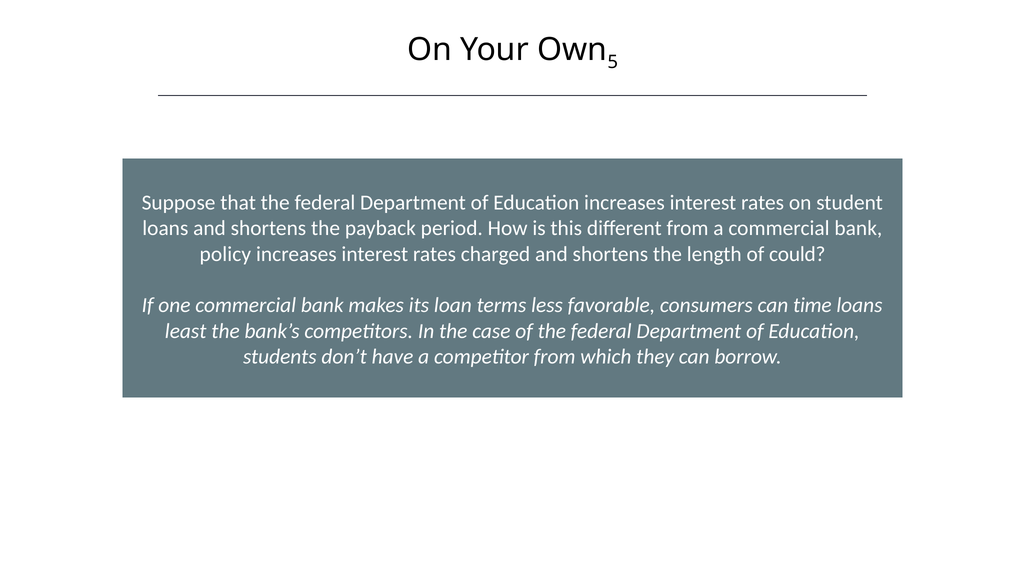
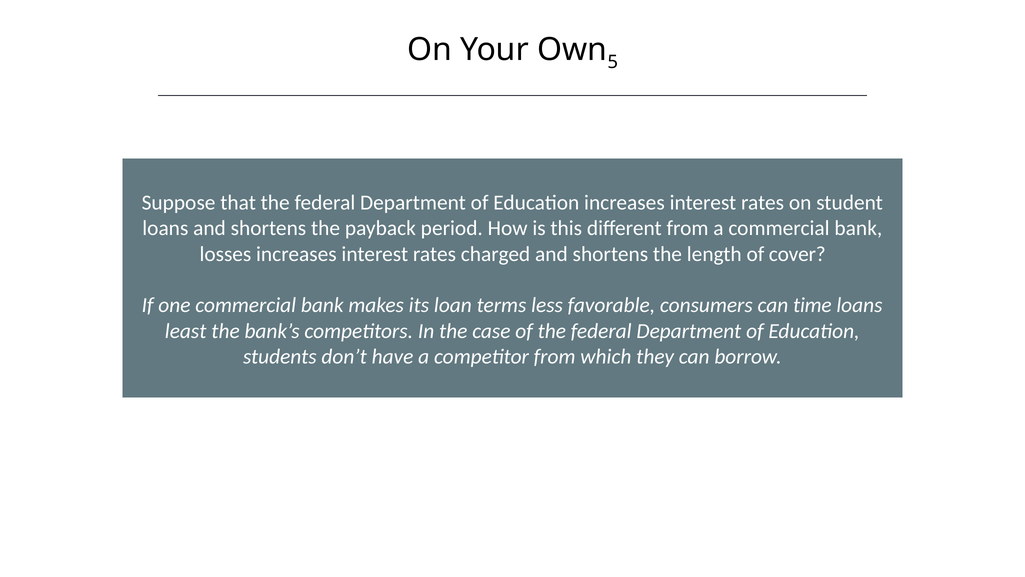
policy: policy -> losses
could: could -> cover
